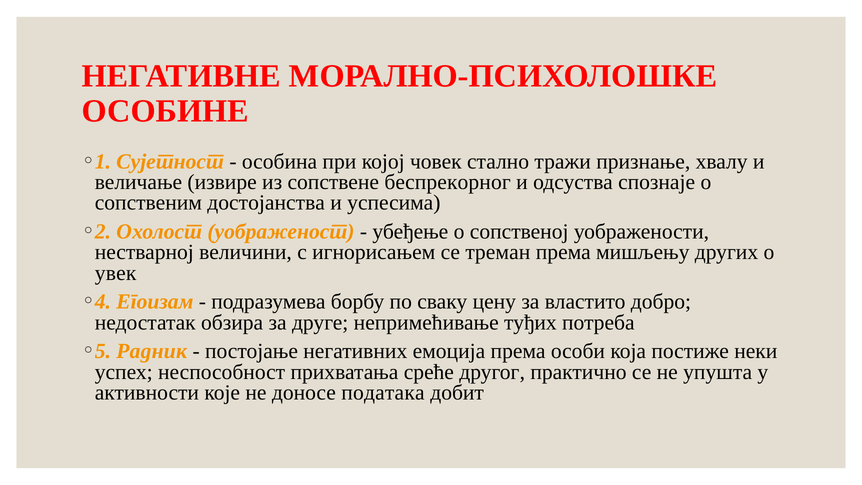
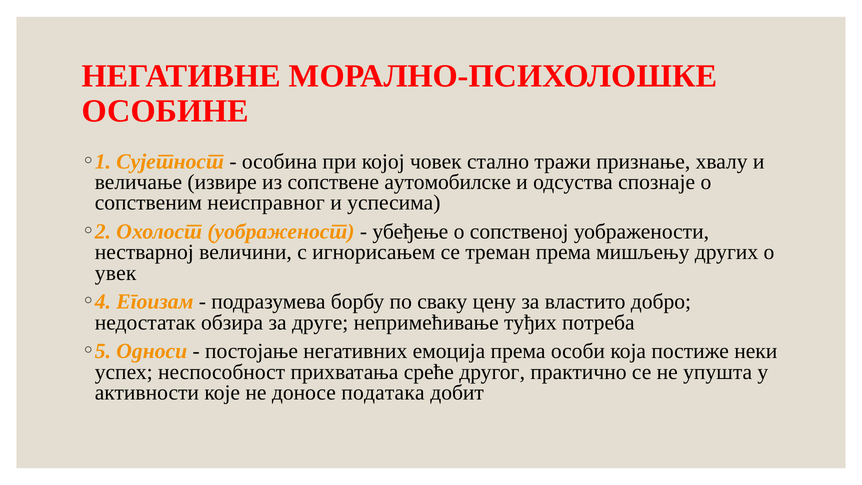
беспрекорног: беспрекорног -> аутомобилске
достојанства: достојанства -> неисправног
Радник: Радник -> Односи
